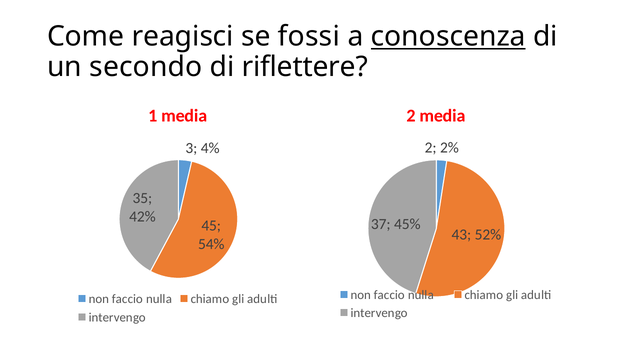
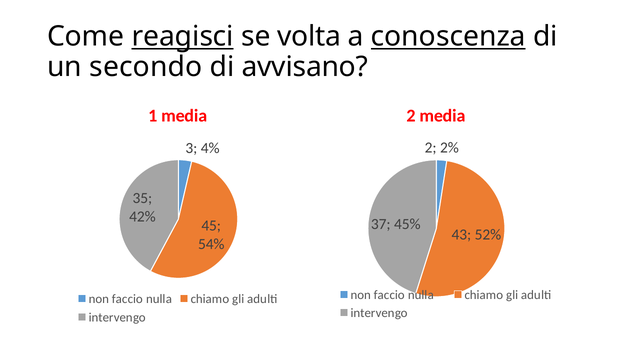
reagisci underline: none -> present
fossi: fossi -> volta
riflettere: riflettere -> avvisano
